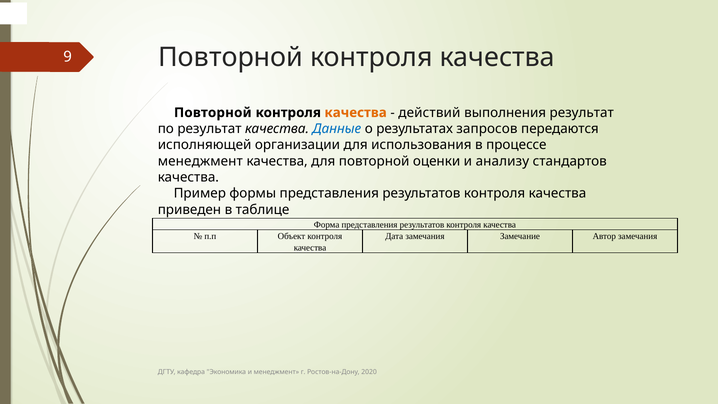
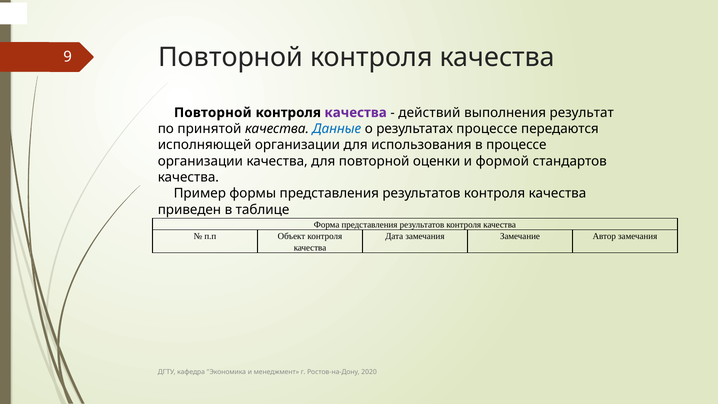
качества at (356, 113) colour: orange -> purple
по результат: результат -> принятой
результатах запросов: запросов -> процессе
менеджмент at (200, 161): менеджмент -> организации
анализу: анализу -> формой
